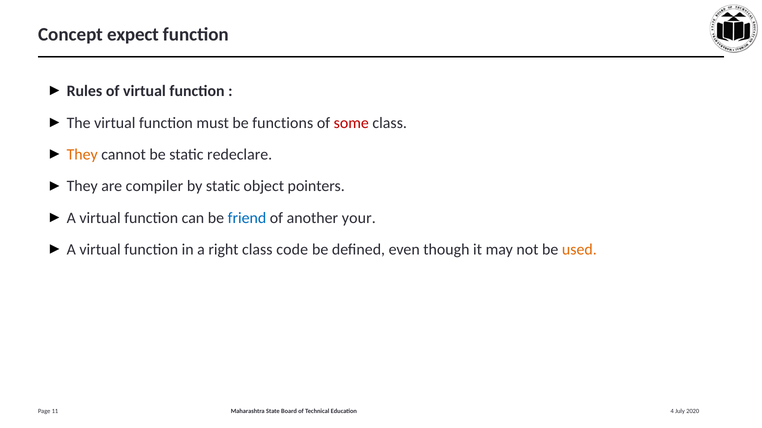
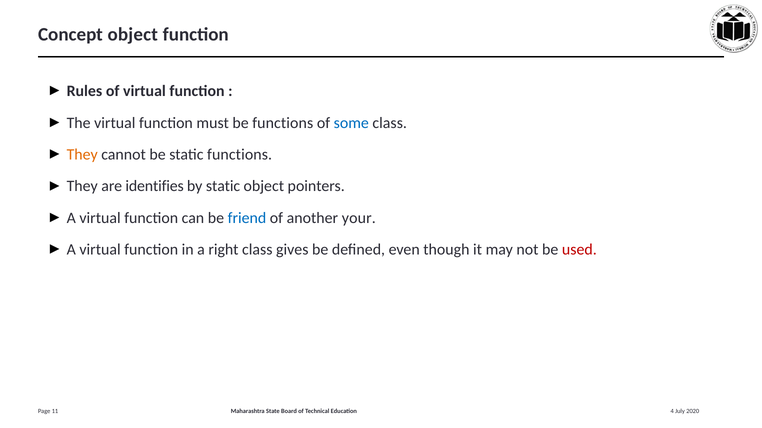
Concept expect: expect -> object
some colour: red -> blue
static redeclare: redeclare -> functions
compiler: compiler -> identifies
code: code -> gives
used colour: orange -> red
